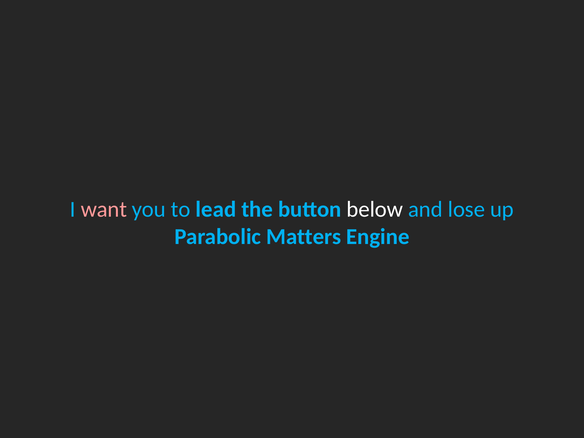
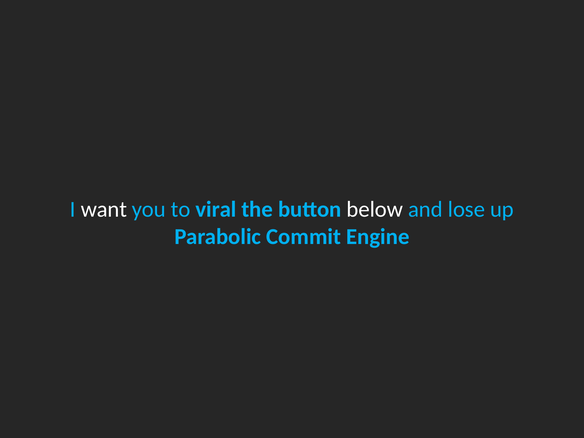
want colour: pink -> white
lead: lead -> viral
Matters: Matters -> Commit
